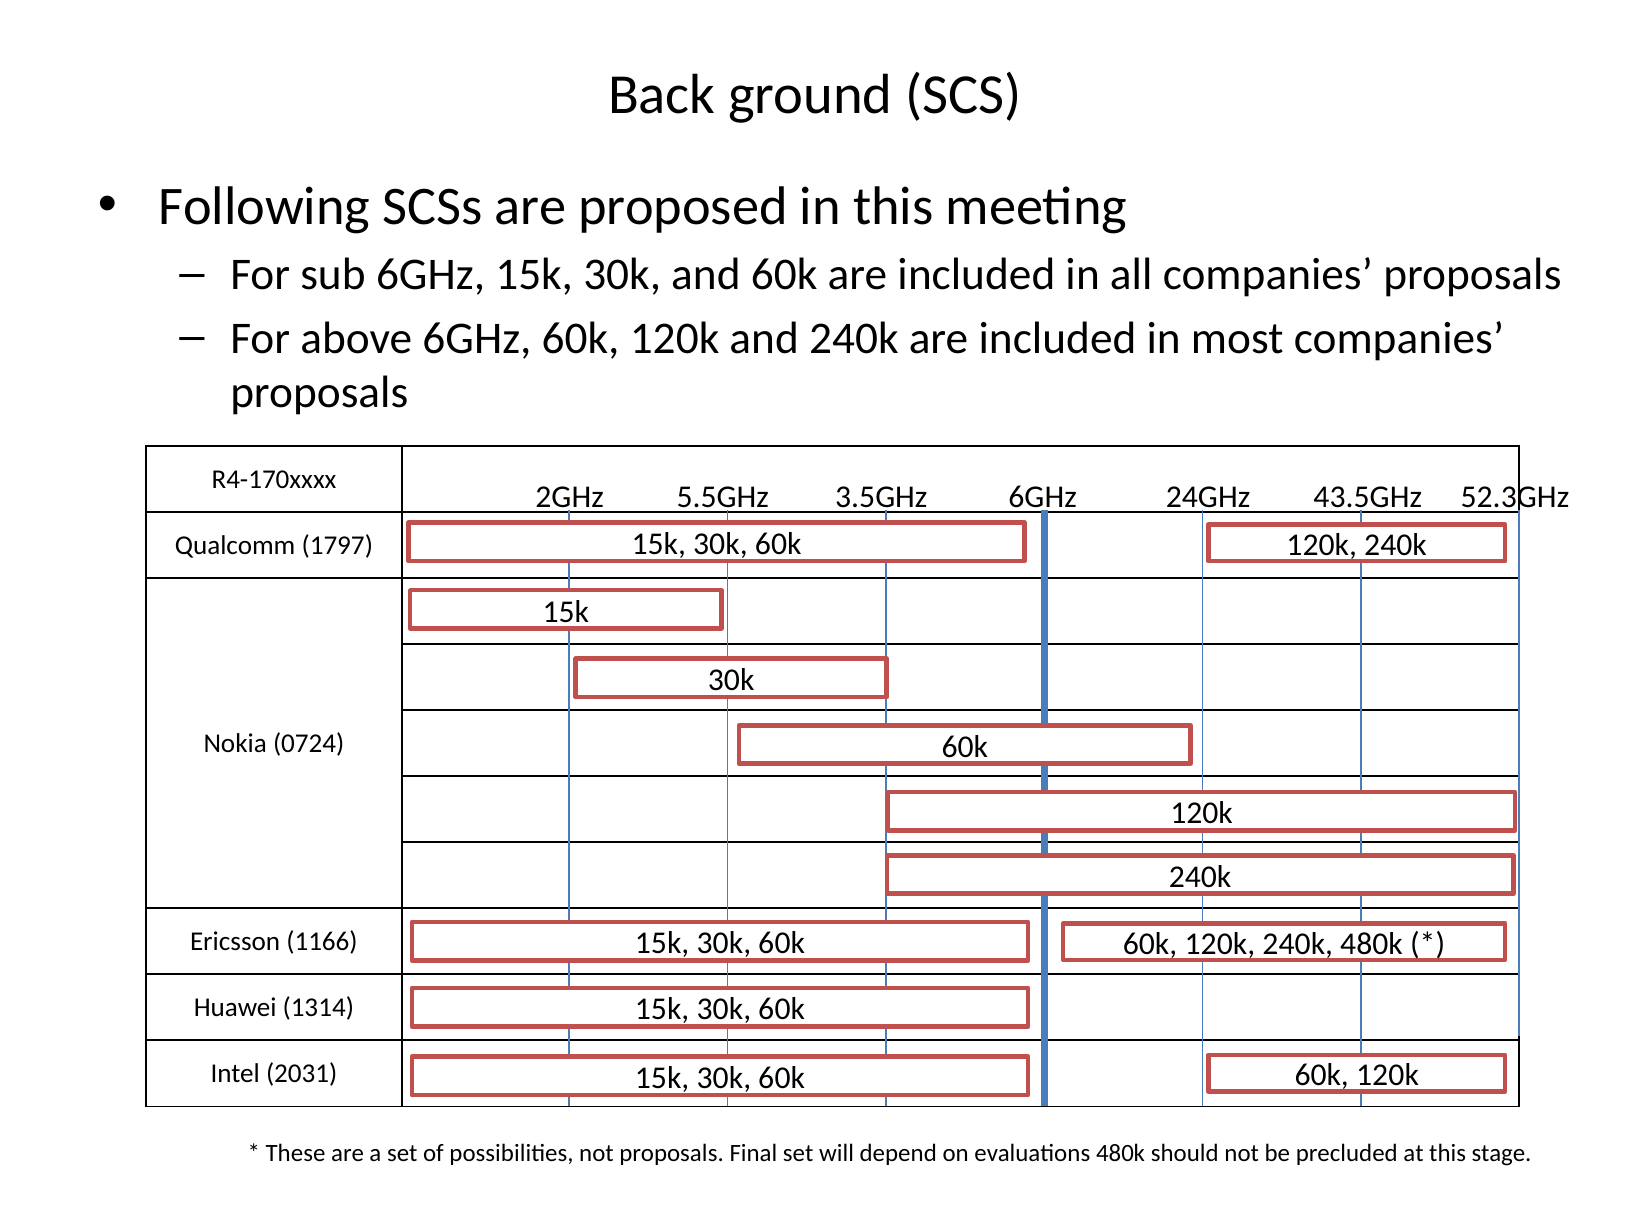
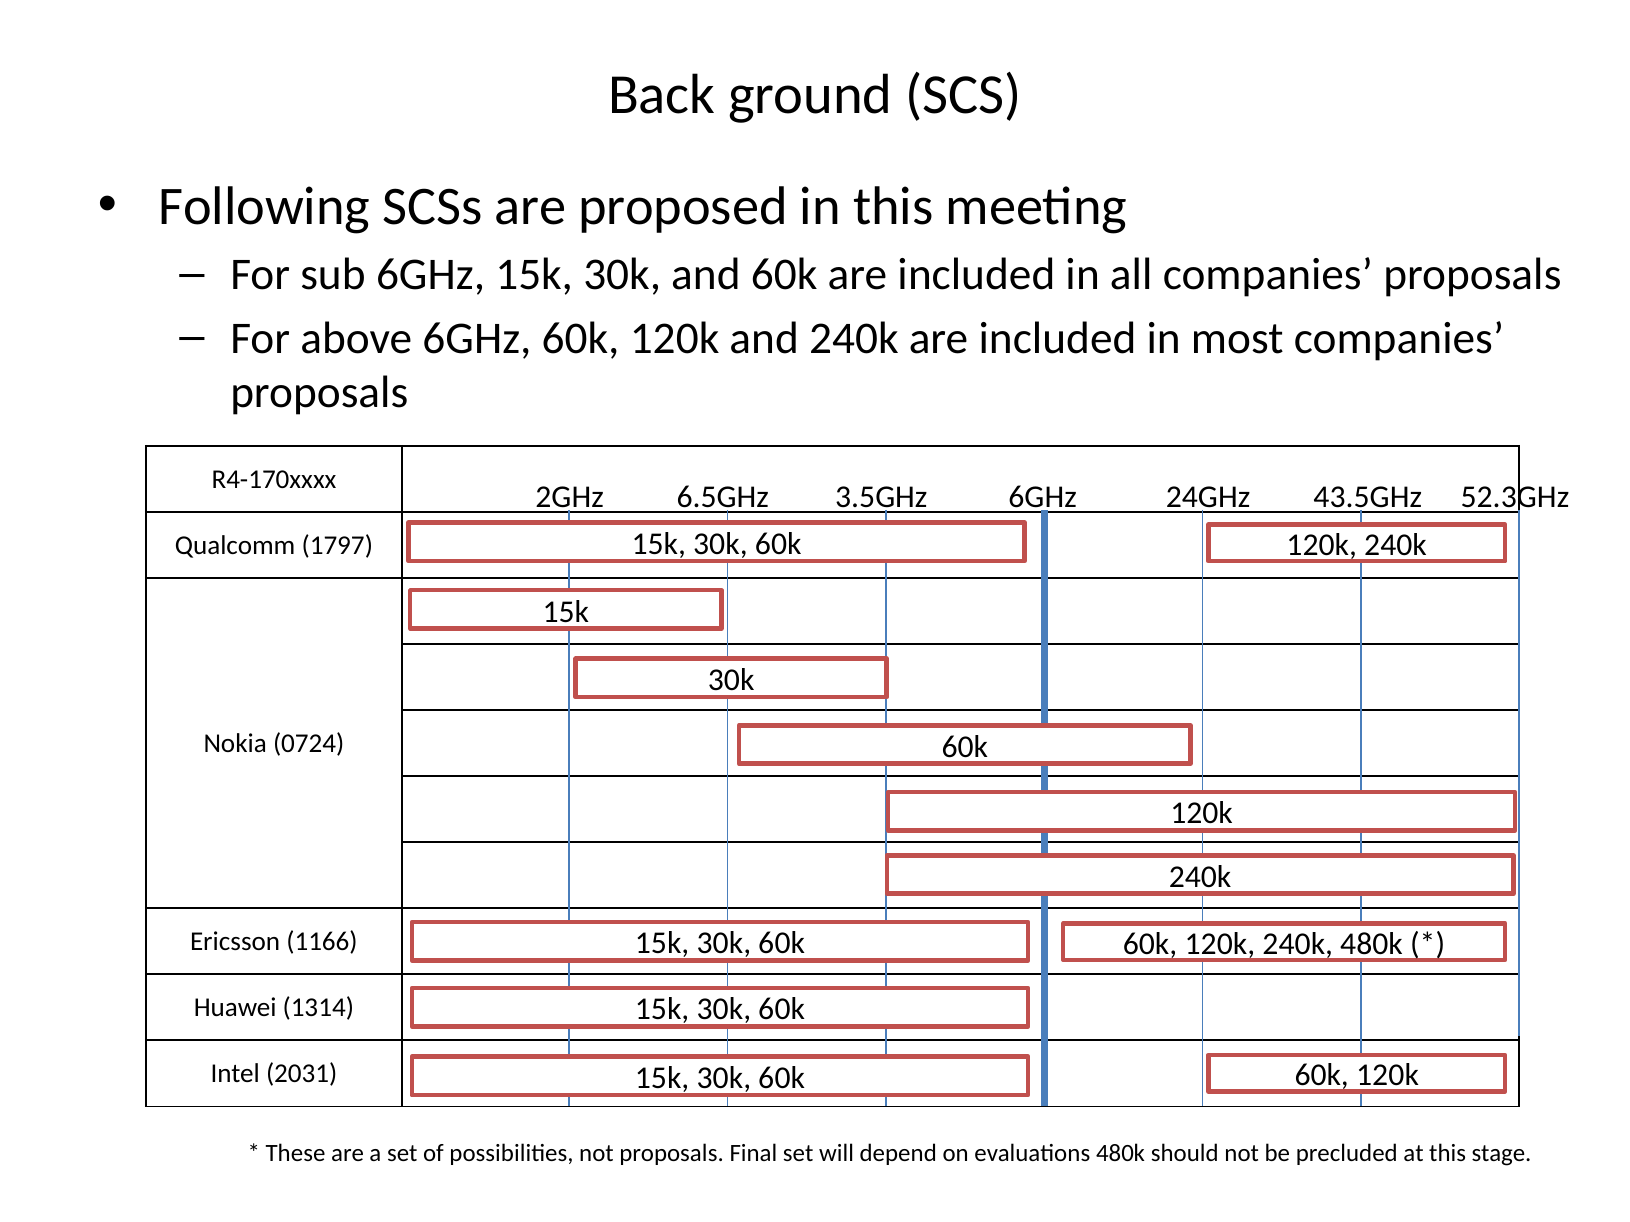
5.5GHz: 5.5GHz -> 6.5GHz
